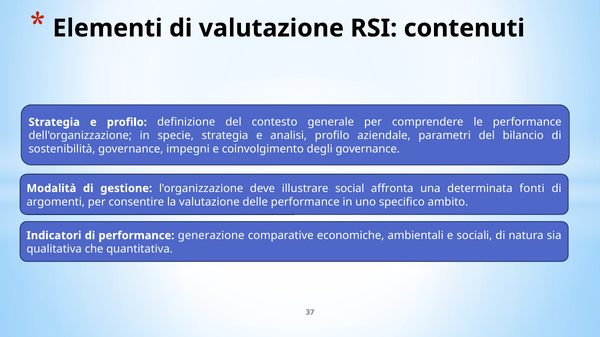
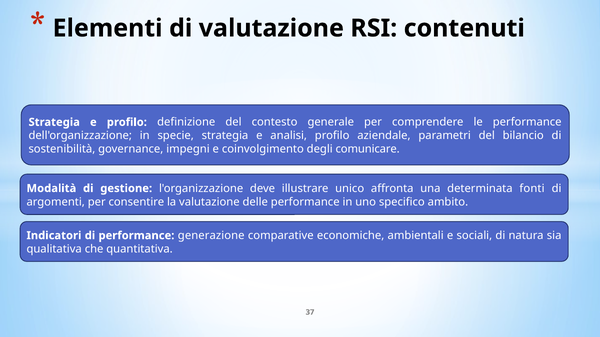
degli governance: governance -> comunicare
social: social -> unico
